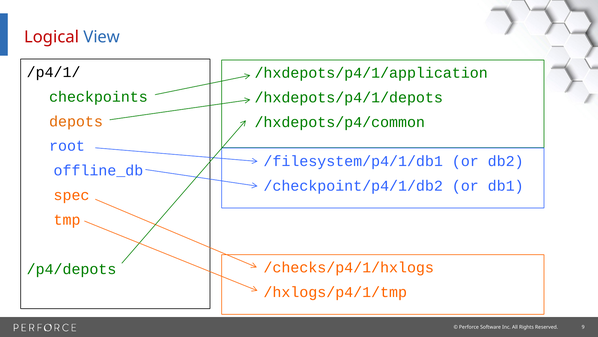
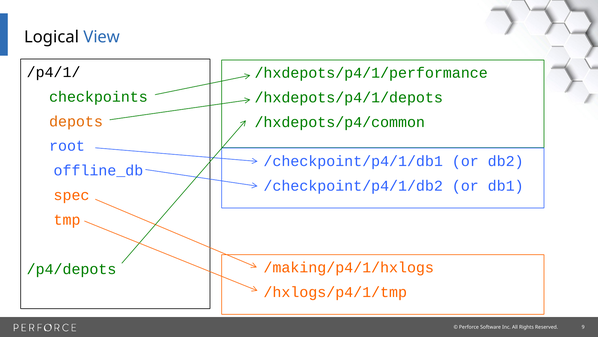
Logical colour: red -> black
/hxdepots/p4/1/application: /hxdepots/p4/1/application -> /hxdepots/p4/1/performance
/filesystem/p4/1/db1: /filesystem/p4/1/db1 -> /checkpoint/p4/1/db1
/checks/p4/1/hxlogs: /checks/p4/1/hxlogs -> /making/p4/1/hxlogs
